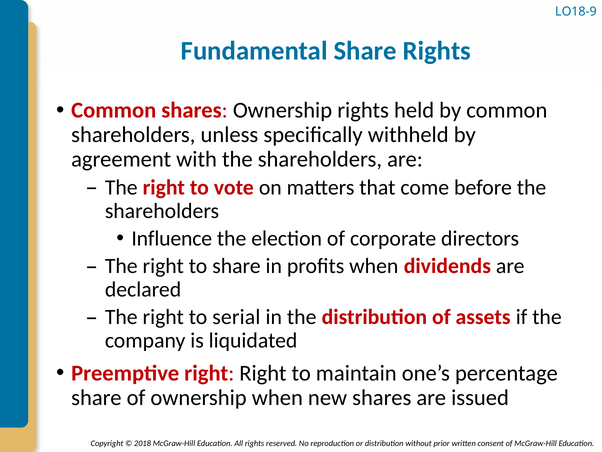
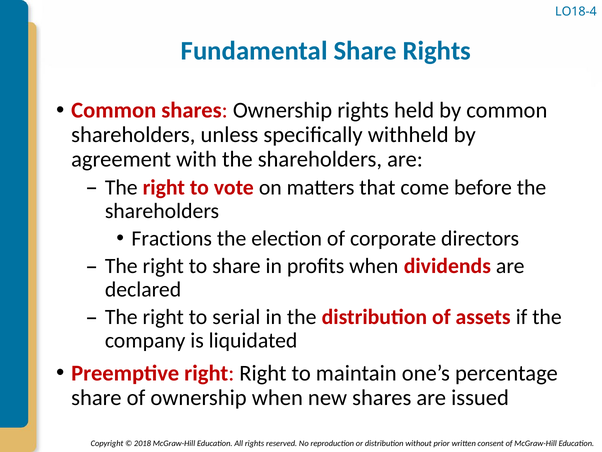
LO18-9: LO18-9 -> LO18-4
Influence: Influence -> Fractions
